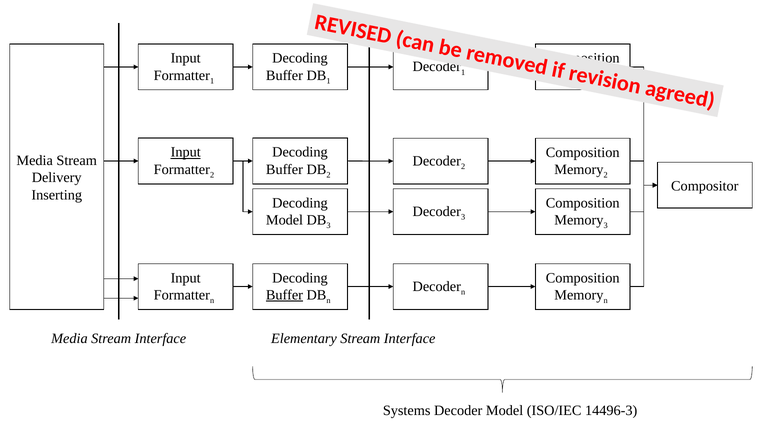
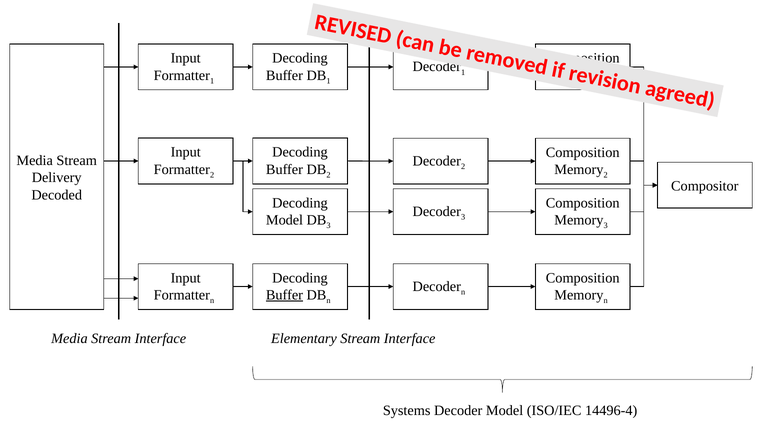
Input at (186, 152) underline: present -> none
Inserting: Inserting -> Decoded
14496-3: 14496-3 -> 14496-4
